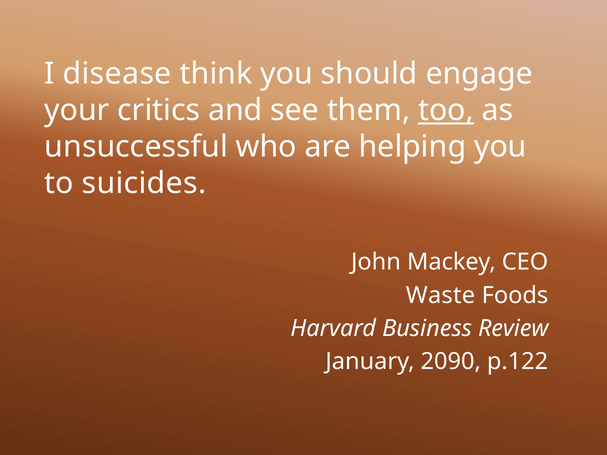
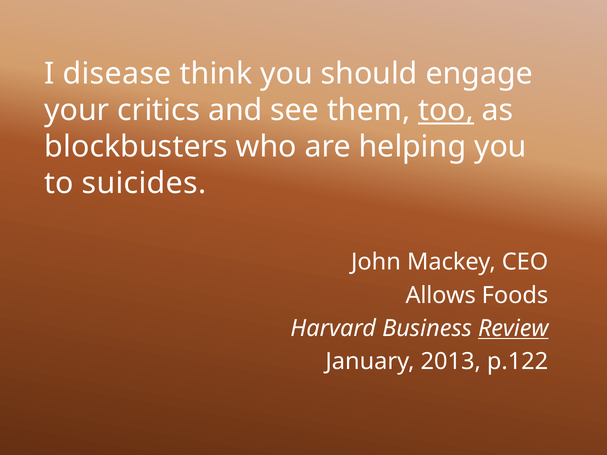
unsuccessful: unsuccessful -> blockbusters
Waste: Waste -> Allows
Review underline: none -> present
2090: 2090 -> 2013
